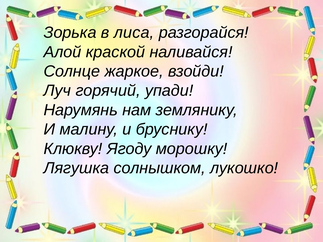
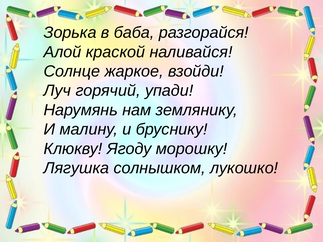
лиса: лиса -> баба
